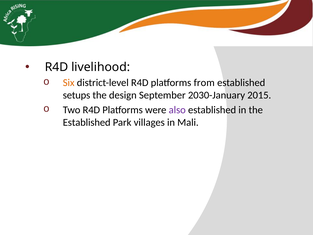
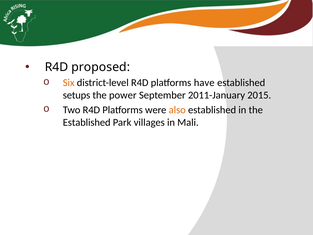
livelihood: livelihood -> proposed
from: from -> have
design: design -> power
2030-January: 2030-January -> 2011-January
also colour: purple -> orange
